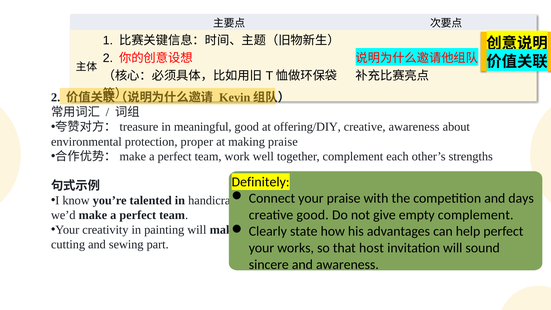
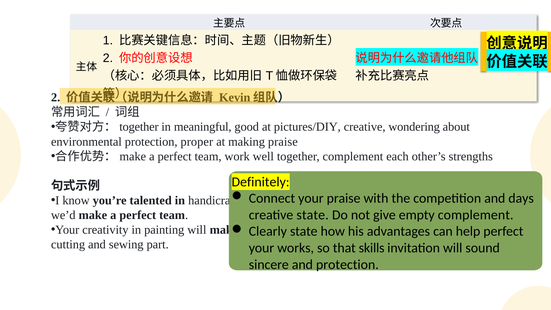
treasure at (139, 127): treasure -> together
offering/DIY: offering/DIY -> pictures/DIY
creative awareness: awareness -> wondering
creative good: good -> state
host: host -> skills
and awareness: awareness -> protection
